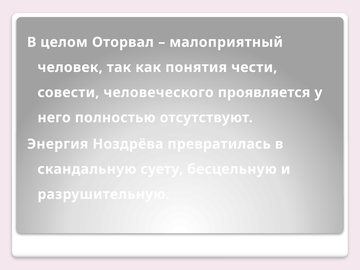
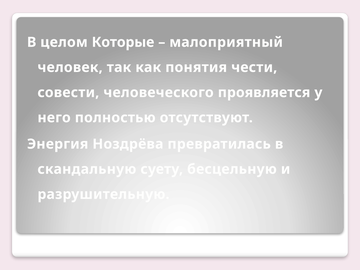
Оторвал: Оторвал -> Которые
